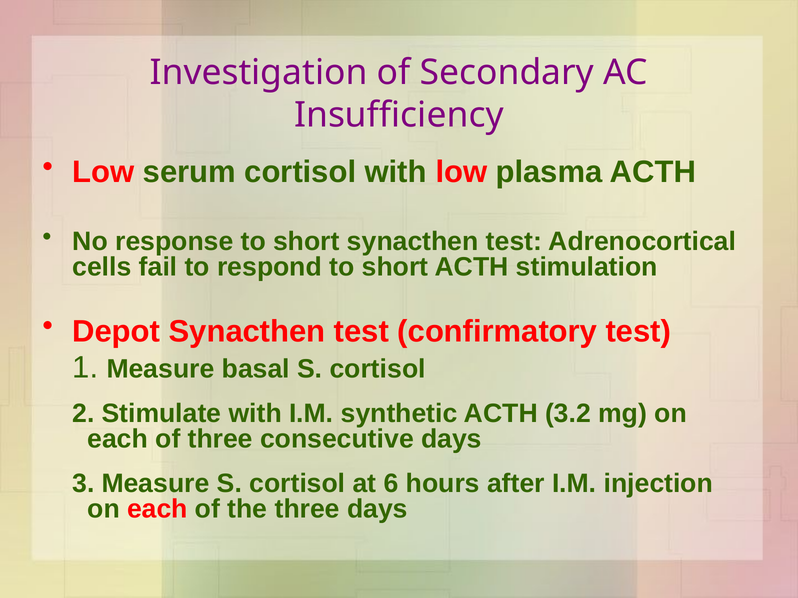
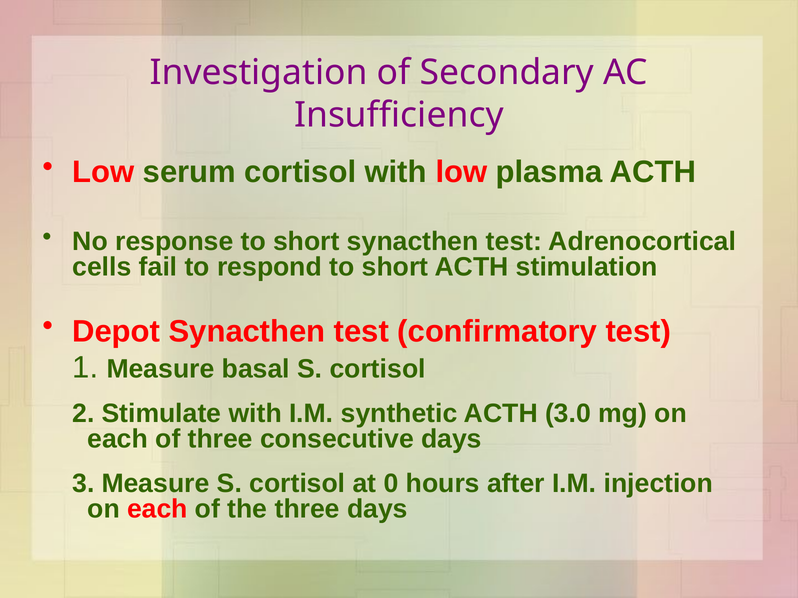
3.2: 3.2 -> 3.0
6: 6 -> 0
